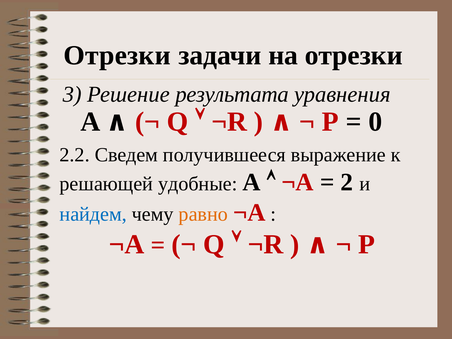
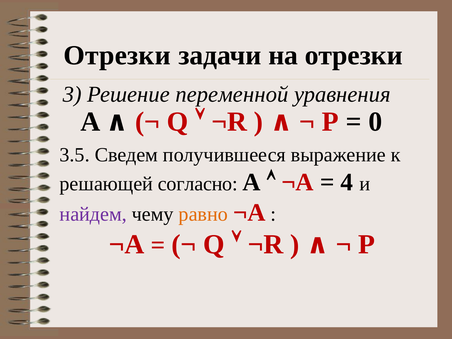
результата: результата -> переменной
2.2: 2.2 -> 3.5
удобные: удобные -> согласно
2: 2 -> 4
найдем colour: blue -> purple
